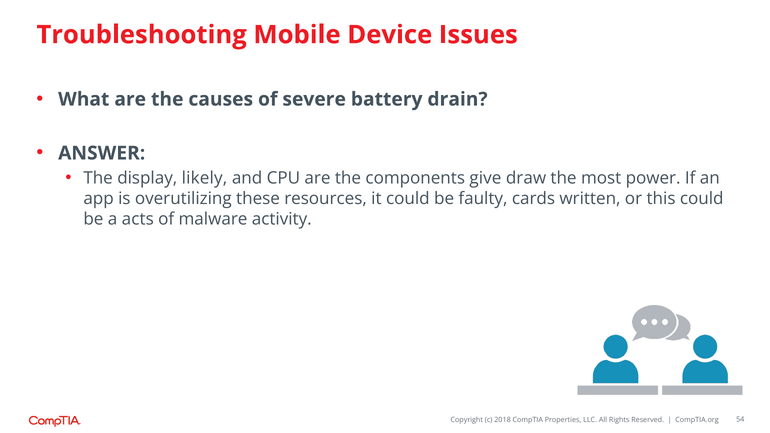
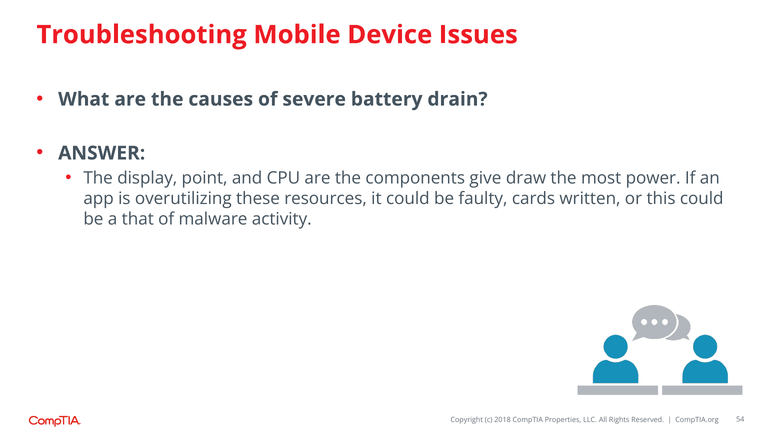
likely: likely -> point
acts: acts -> that
